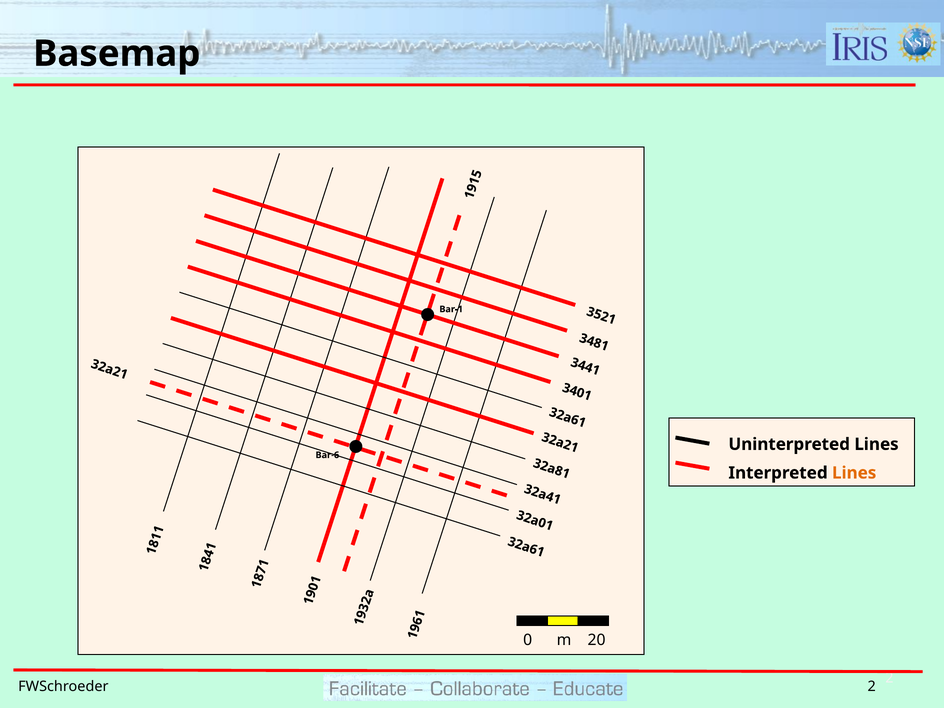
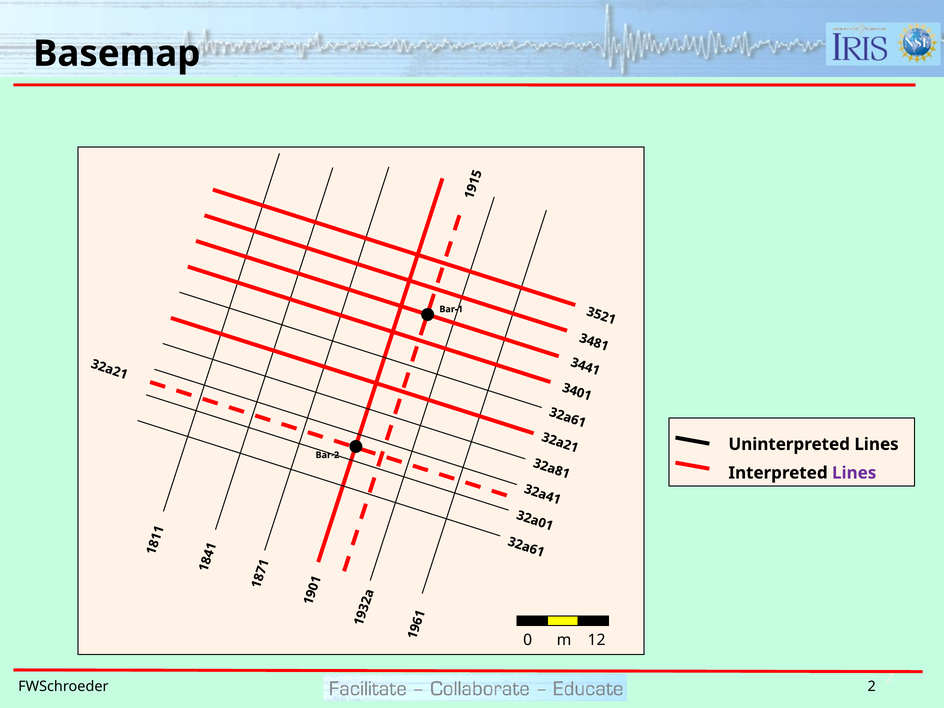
Bar-6: Bar-6 -> Bar-2
Lines at (854, 473) colour: orange -> purple
20: 20 -> 12
